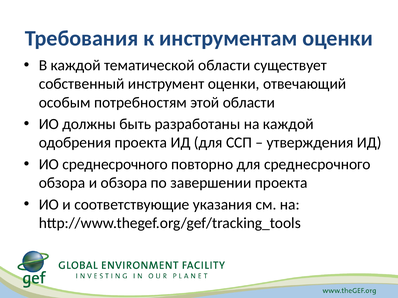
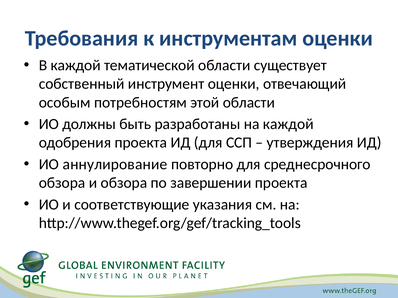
ИО среднесрочного: среднесрочного -> аннулирование
